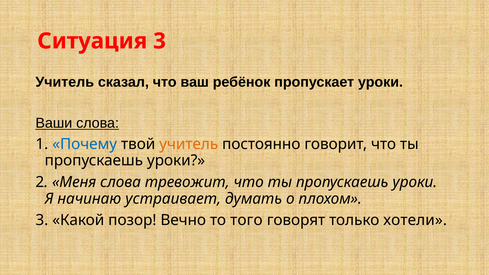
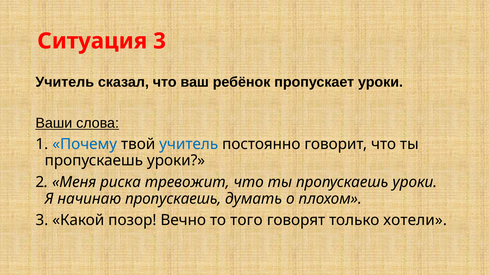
учитель at (189, 144) colour: orange -> blue
Меня слова: слова -> риска
начинаю устраивает: устраивает -> пропускаешь
